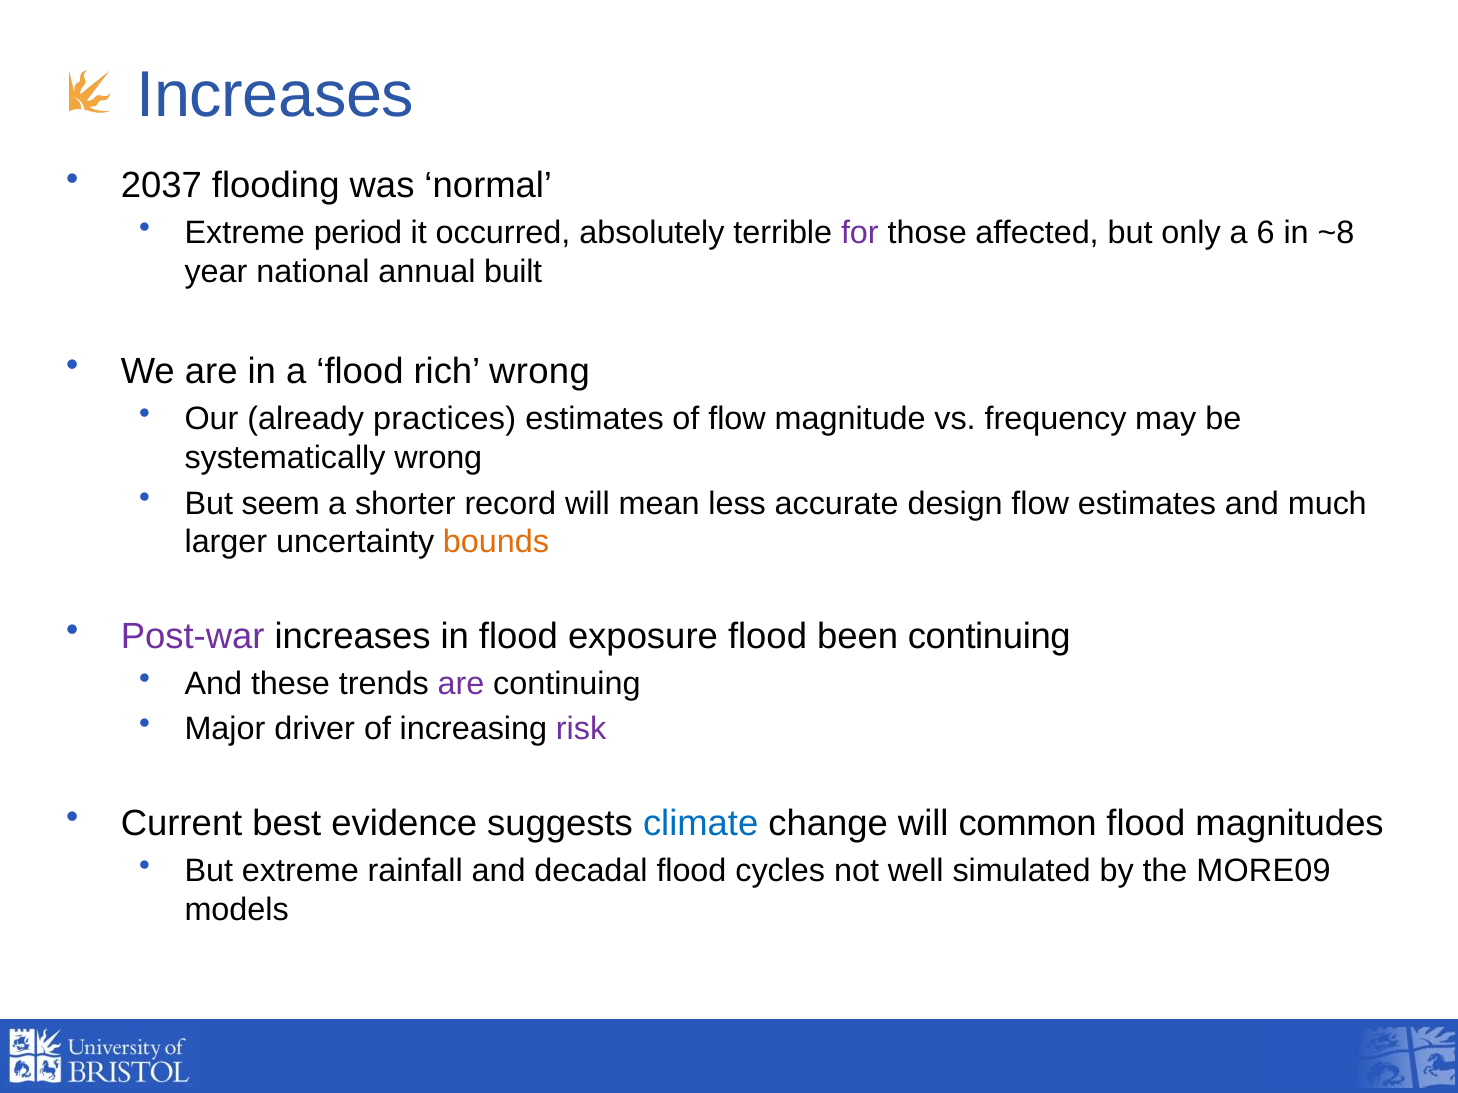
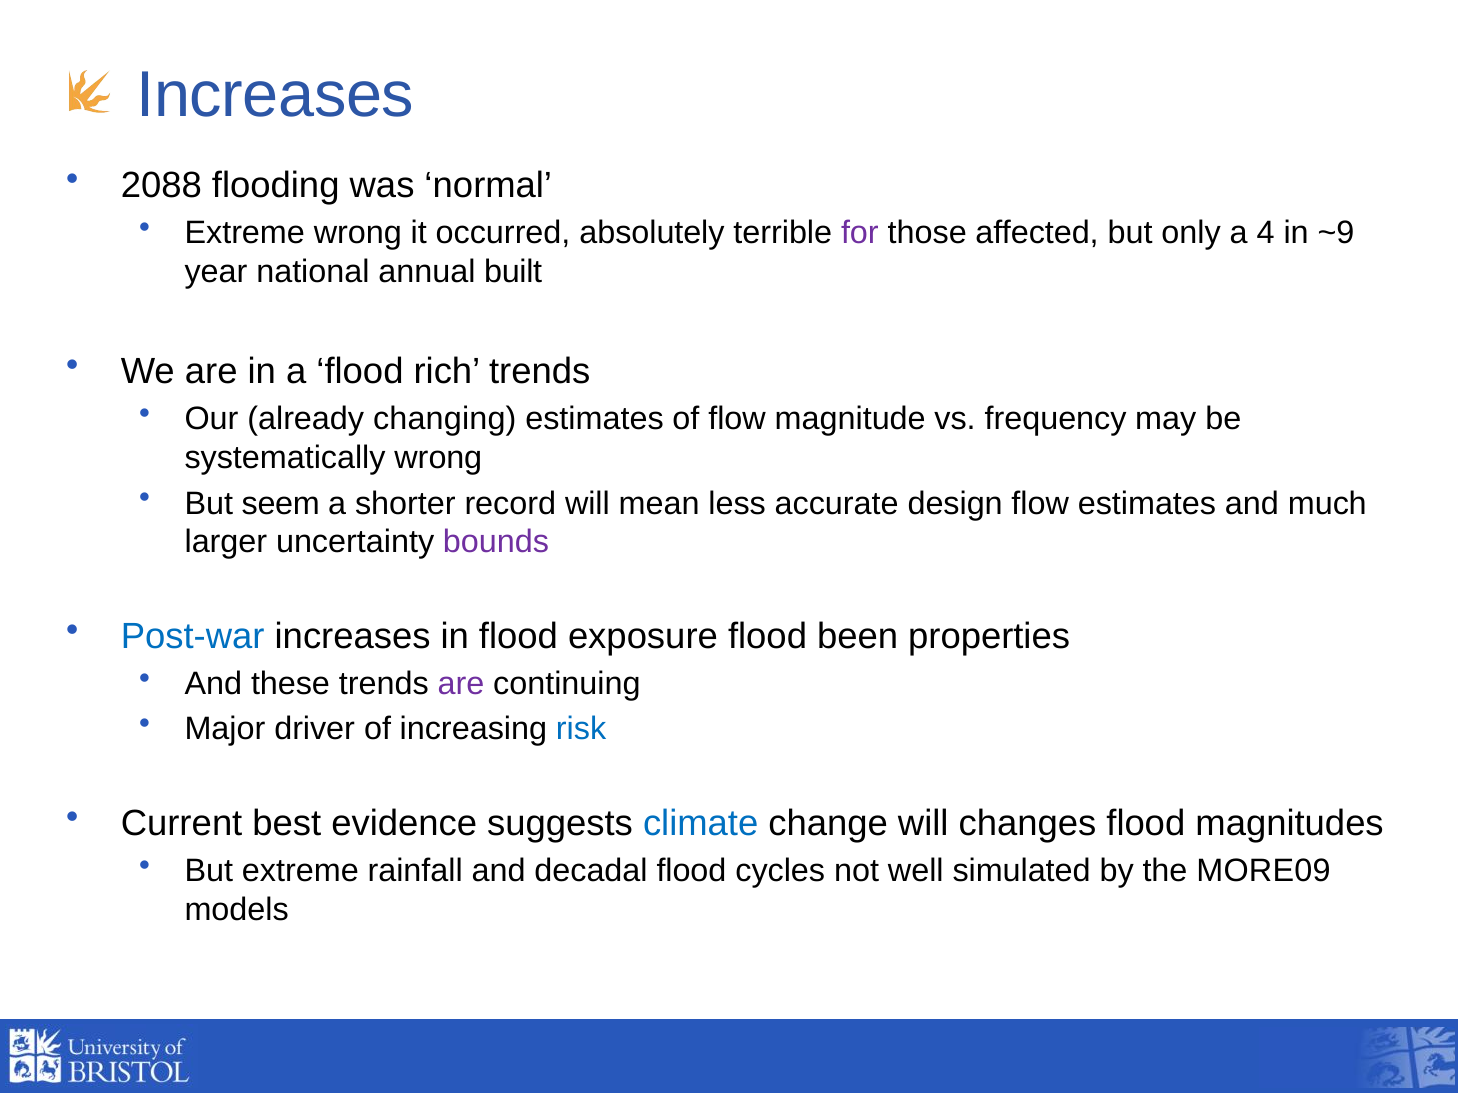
2037: 2037 -> 2088
Extreme period: period -> wrong
6: 6 -> 4
~8: ~8 -> ~9
rich wrong: wrong -> trends
practices: practices -> changing
bounds colour: orange -> purple
Post-war colour: purple -> blue
been continuing: continuing -> properties
risk colour: purple -> blue
common: common -> changes
